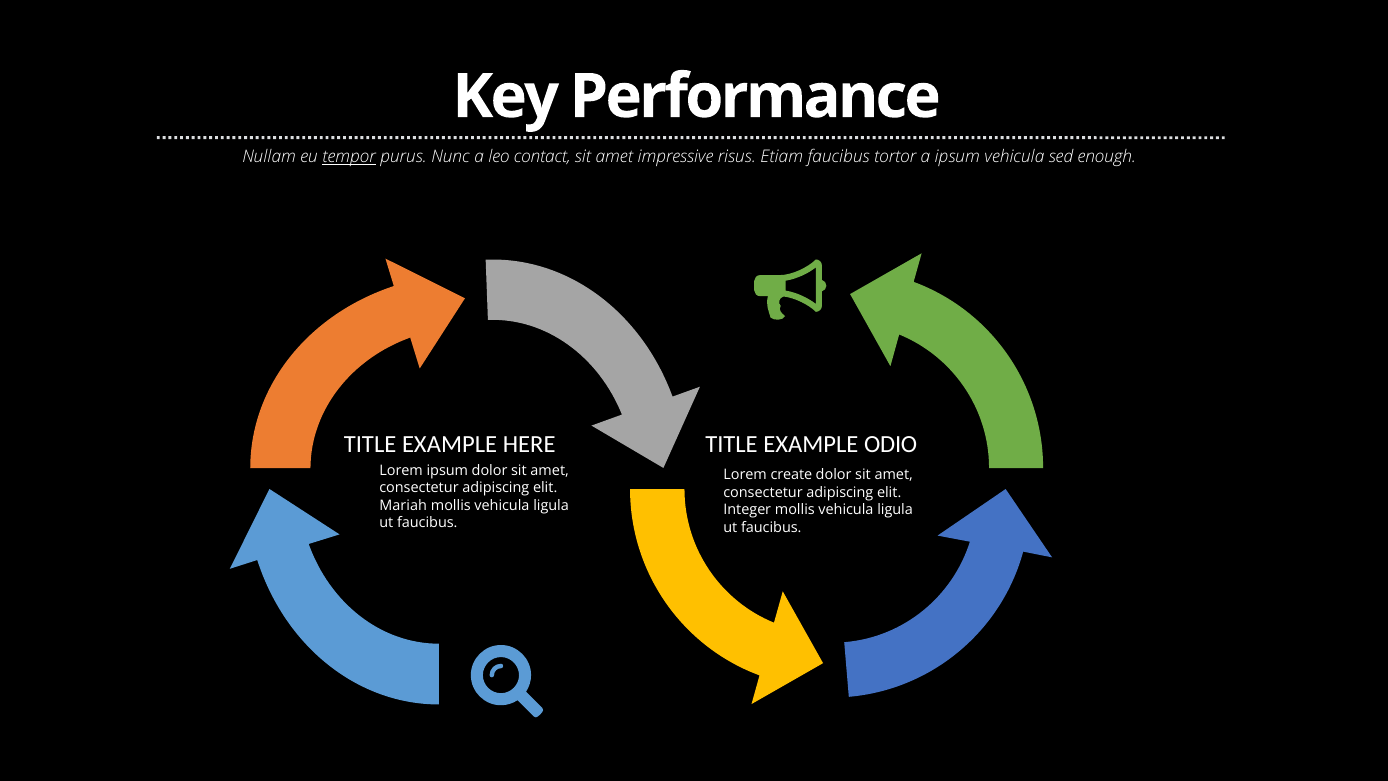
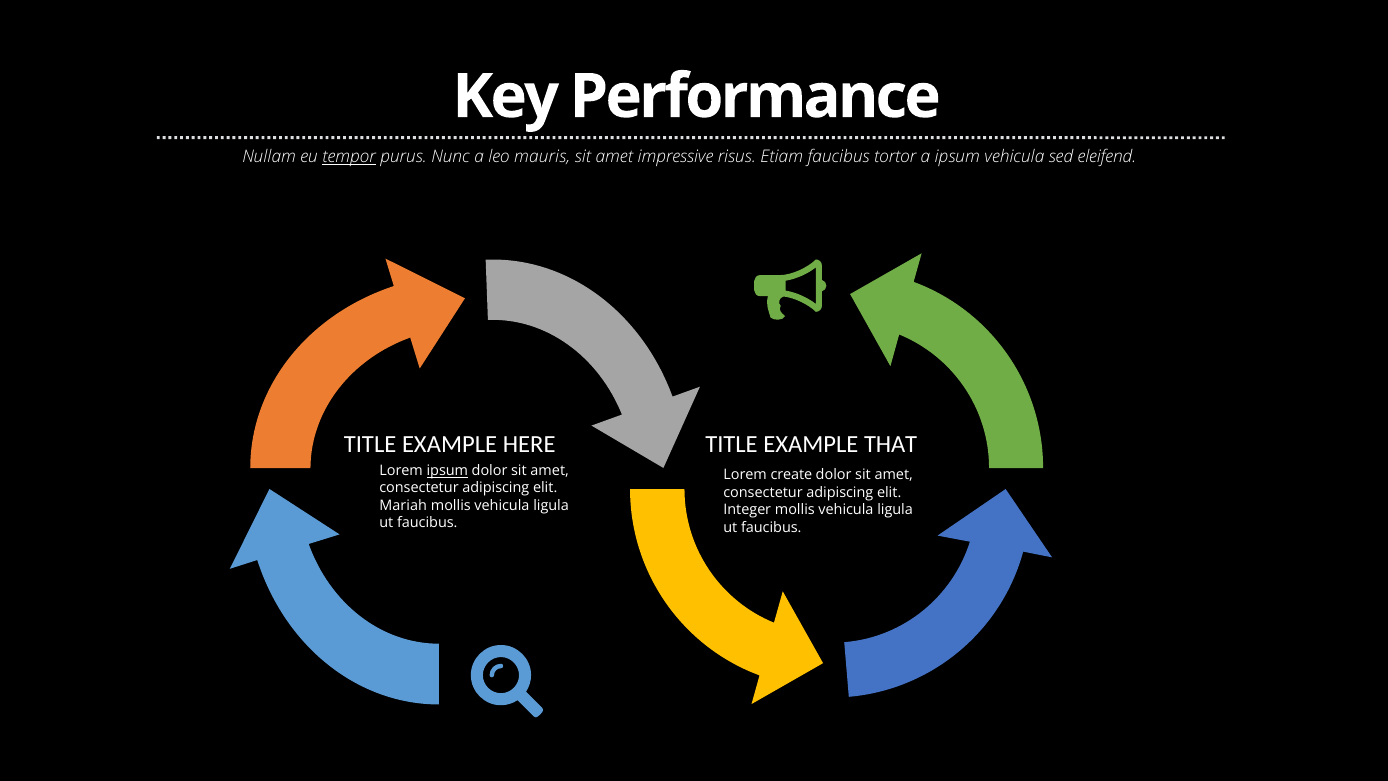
contact: contact -> mauris
enough: enough -> eleifend
ODIO: ODIO -> THAT
ipsum at (447, 471) underline: none -> present
